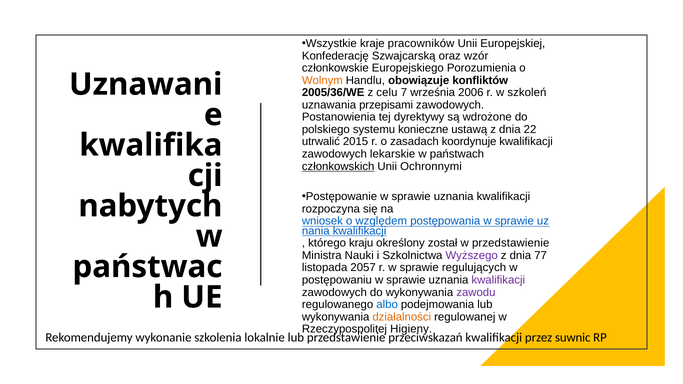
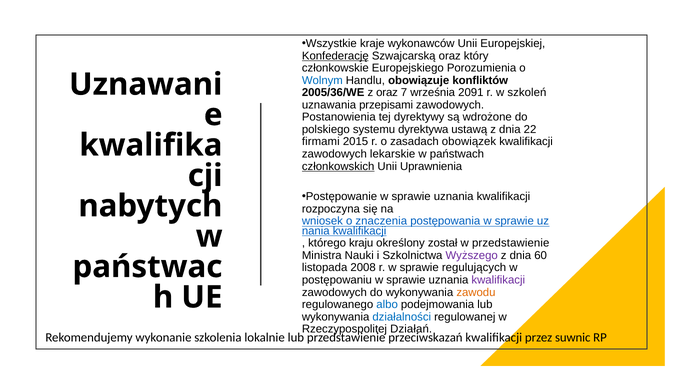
pracowników: pracowników -> wykonawców
Konfederację underline: none -> present
wzór: wzór -> który
Wolnym colour: orange -> blue
z celu: celu -> oraz
2006: 2006 -> 2091
konieczne: konieczne -> dyrektywa
utrwalić: utrwalić -> firmami
koordynuje: koordynuje -> obowiązek
Ochronnymi: Ochronnymi -> Uprawnienia
względem: względem -> znaczenia
77: 77 -> 60
2057: 2057 -> 2008
zawodu colour: purple -> orange
działalności colour: orange -> blue
Higieny: Higieny -> Działań
